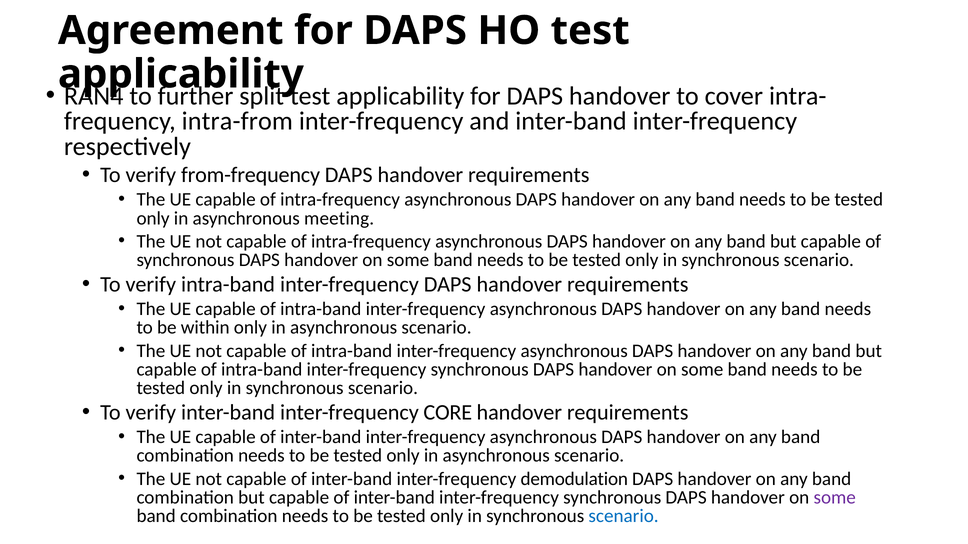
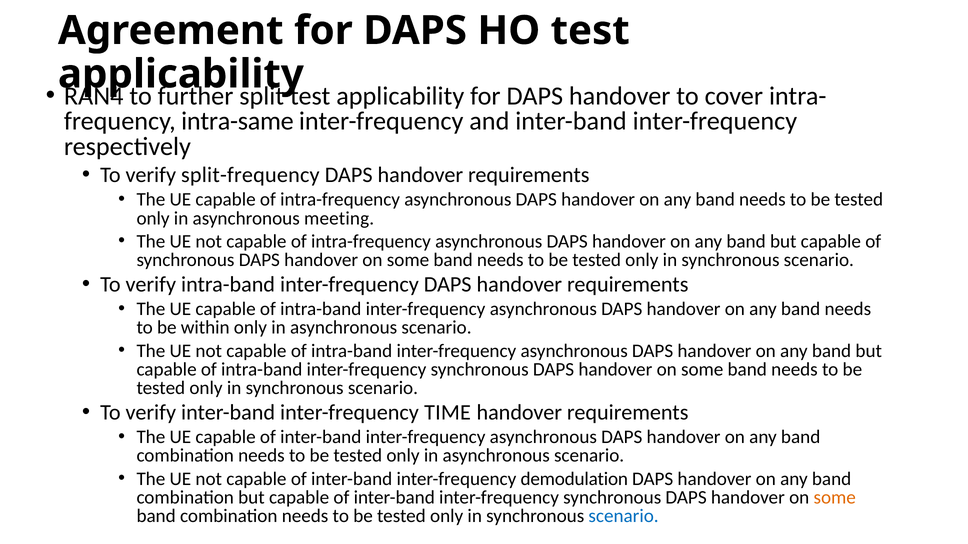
intra-from: intra-from -> intra-same
from-frequency: from-frequency -> split-frequency
CORE: CORE -> TIME
some at (835, 498) colour: purple -> orange
